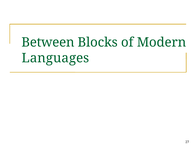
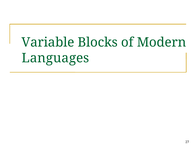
Between: Between -> Variable
